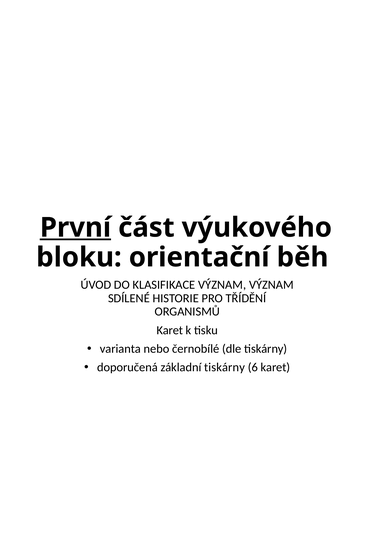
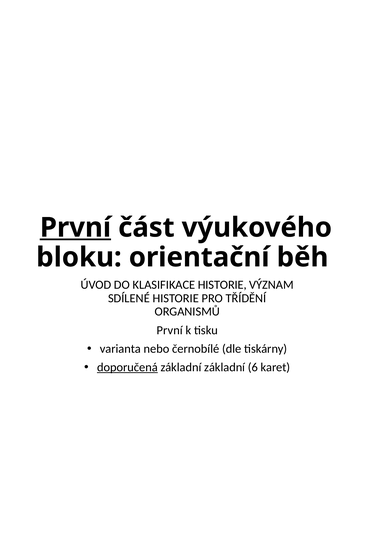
KLASIFIKACE VÝZNAM: VÝZNAM -> HISTORIE
Karet at (170, 330): Karet -> První
doporučená underline: none -> present
základní tiskárny: tiskárny -> základní
